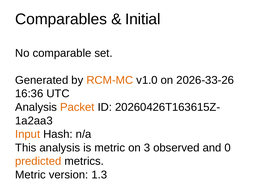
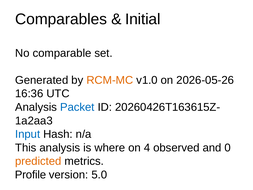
2026-33-26: 2026-33-26 -> 2026-05-26
Packet colour: orange -> blue
Input colour: orange -> blue
is metric: metric -> where
3: 3 -> 4
Metric at (30, 175): Metric -> Profile
1.3: 1.3 -> 5.0
